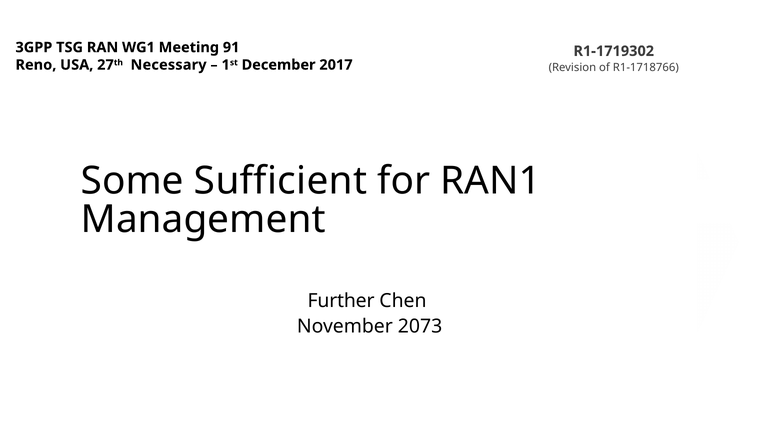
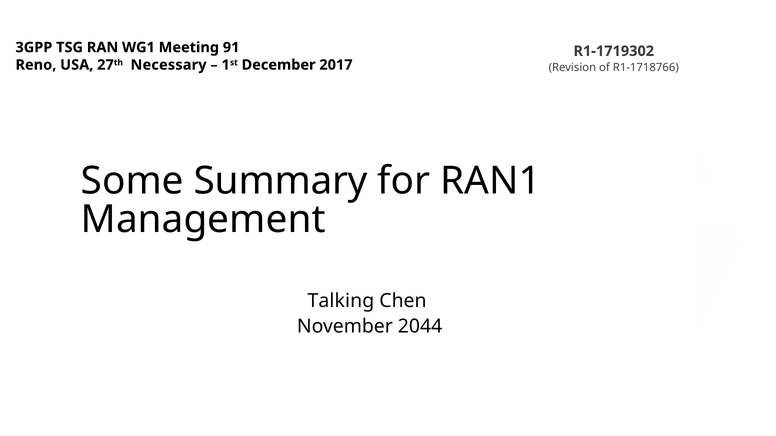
Sufficient: Sufficient -> Summary
Further: Further -> Talking
2073: 2073 -> 2044
